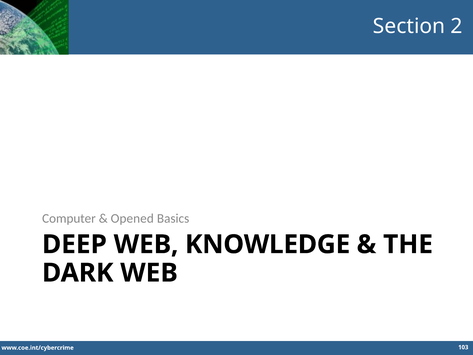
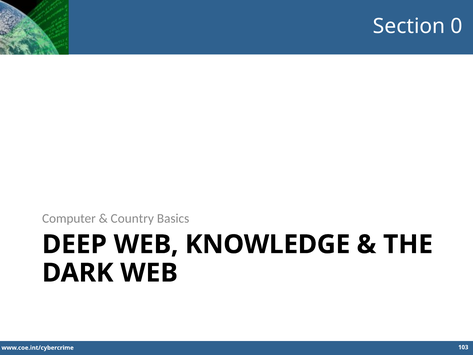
2: 2 -> 0
Opened: Opened -> Country
